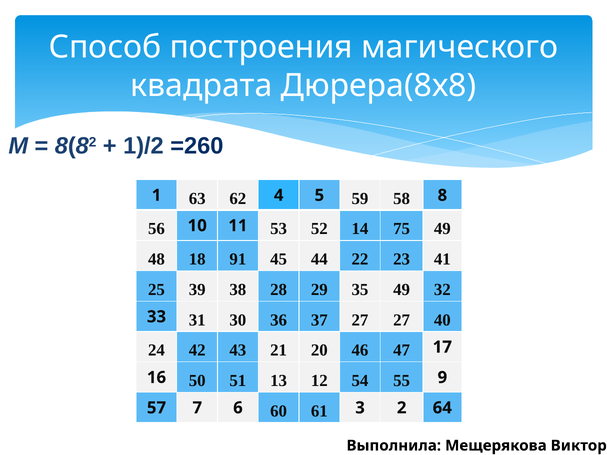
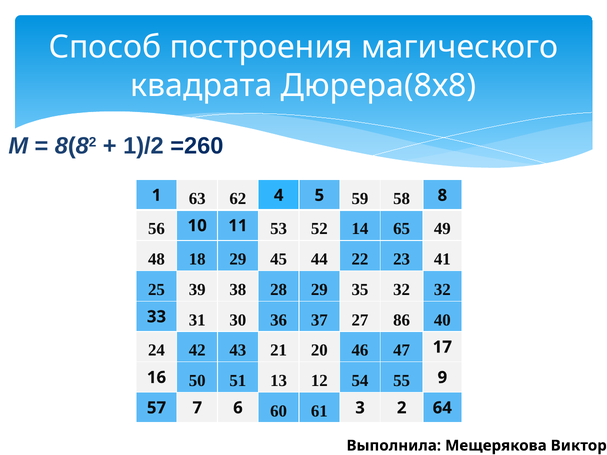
75: 75 -> 65
18 91: 91 -> 29
35 49: 49 -> 32
27 27: 27 -> 86
